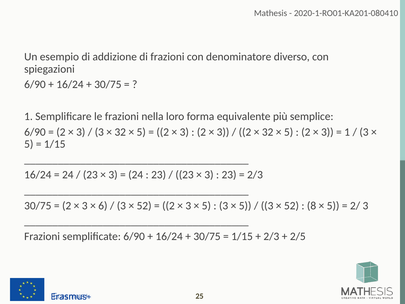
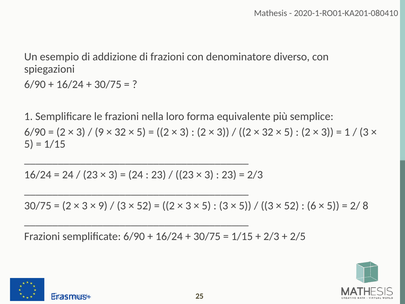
3 at (99, 132): 3 -> 9
6 at (103, 206): 6 -> 9
8: 8 -> 6
2/ 3: 3 -> 8
